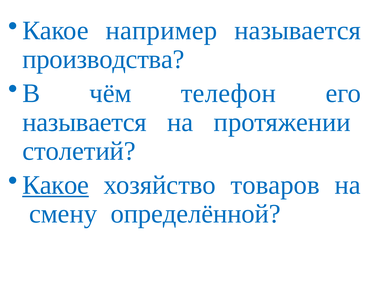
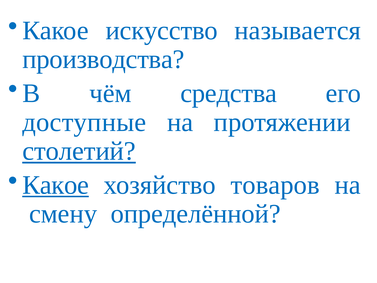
например: например -> искусство
телефон: телефон -> средства
называется at (85, 122): называется -> доступные
столетий underline: none -> present
